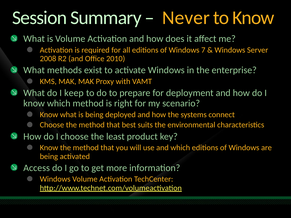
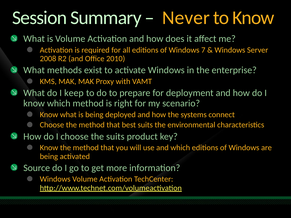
the least: least -> suits
Access: Access -> Source
